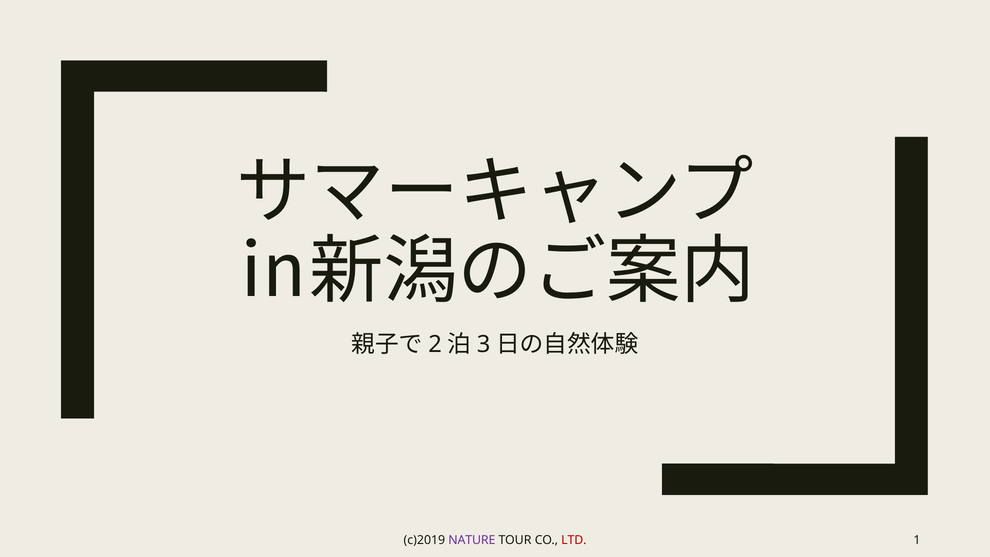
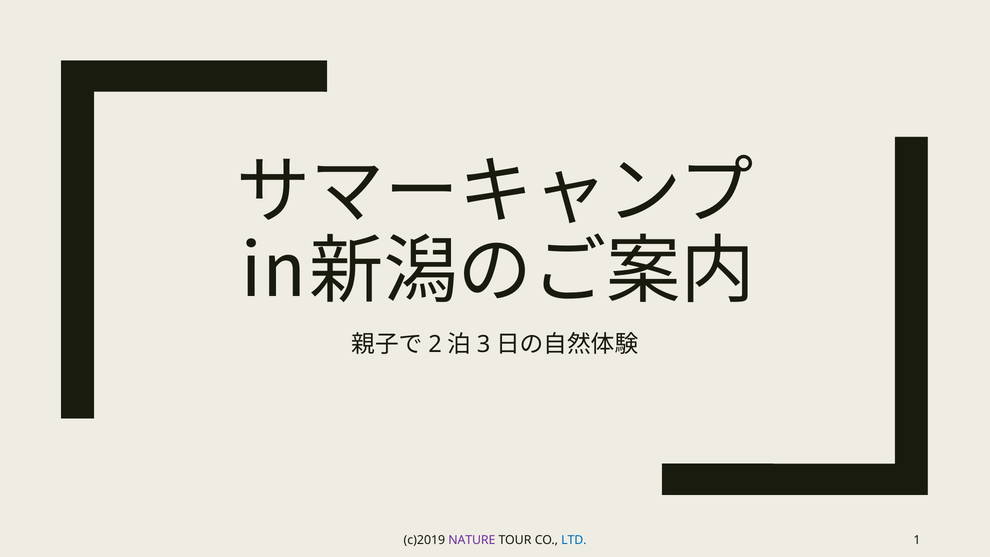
LTD colour: red -> blue
